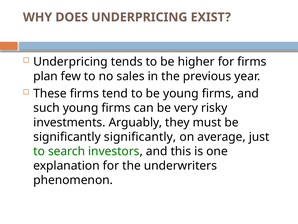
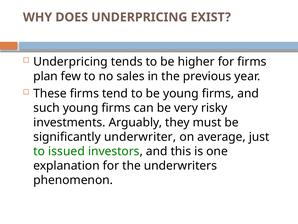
significantly significantly: significantly -> underwriter
search: search -> issued
